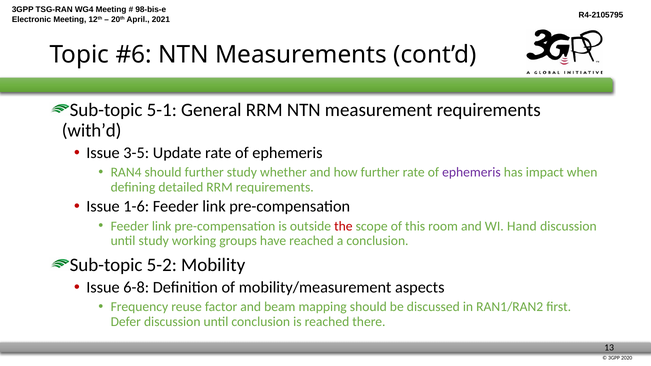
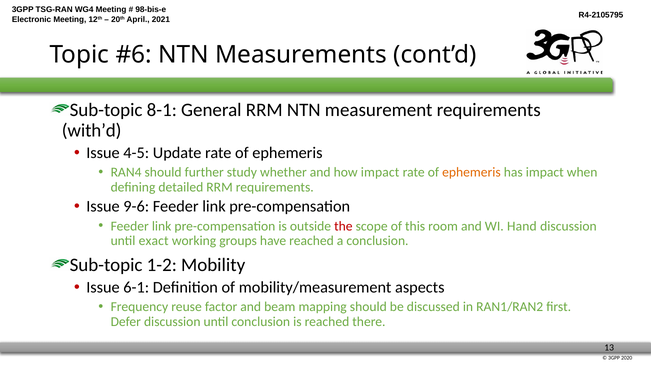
5-1: 5-1 -> 8-1
3-5: 3-5 -> 4-5
how further: further -> impact
ephemeris at (471, 173) colour: purple -> orange
1-6: 1-6 -> 9-6
until study: study -> exact
5-2: 5-2 -> 1-2
6-8: 6-8 -> 6-1
